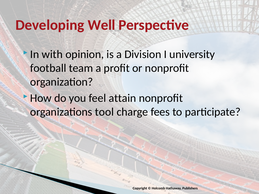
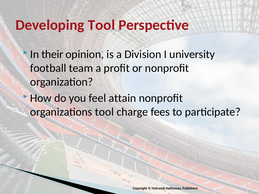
Developing Well: Well -> Tool
with: with -> their
